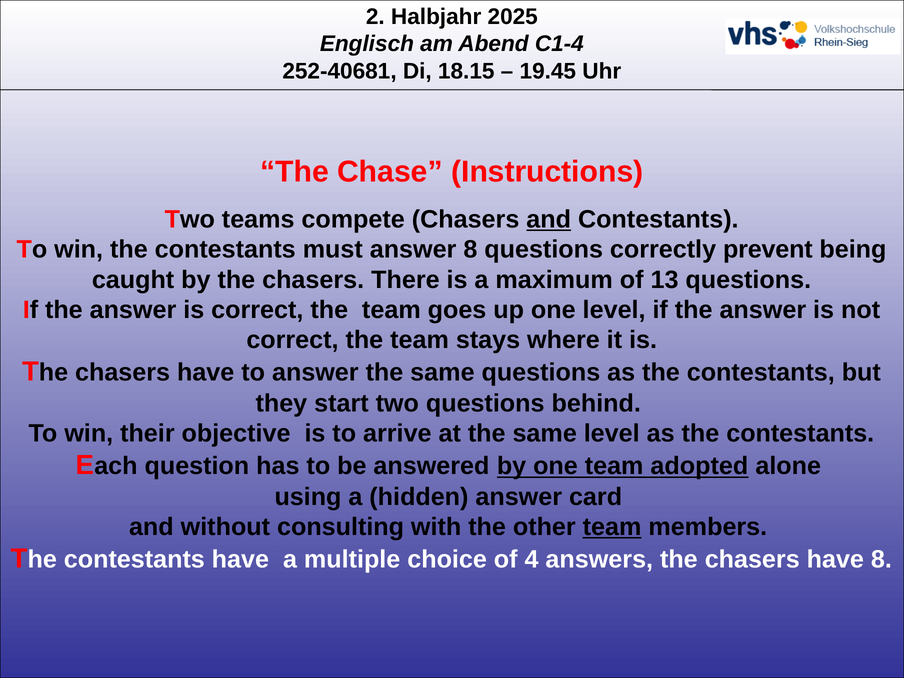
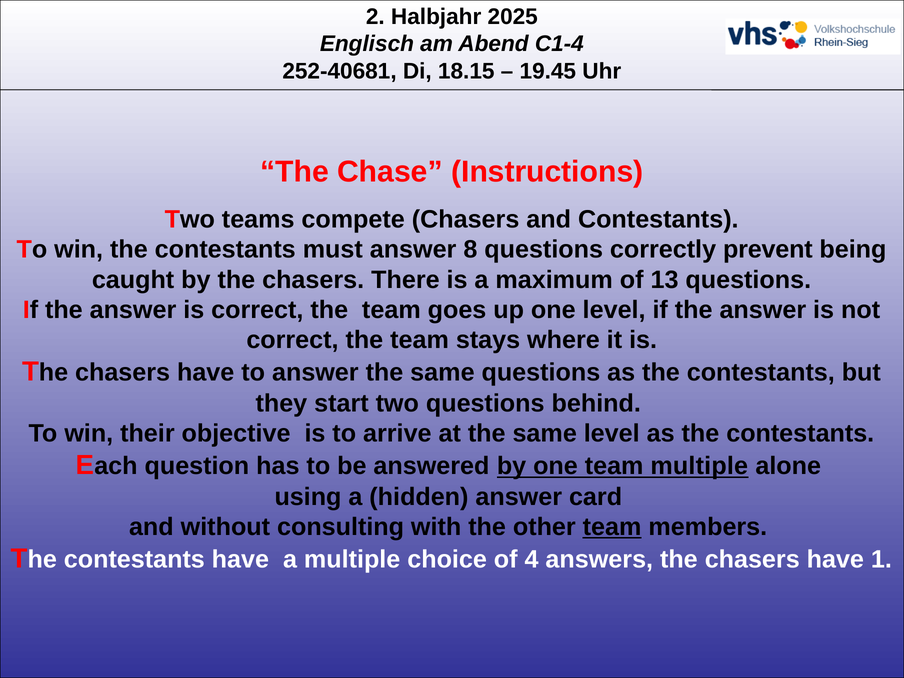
and at (549, 219) underline: present -> none
team adopted: adopted -> multiple
have 8: 8 -> 1
